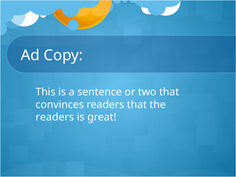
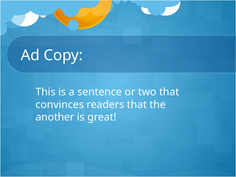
readers at (55, 117): readers -> another
